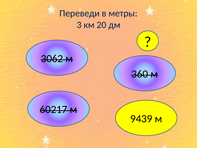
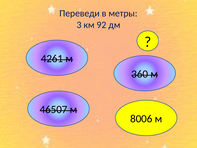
20: 20 -> 92
3062: 3062 -> 4261
60217: 60217 -> 46507
9439: 9439 -> 8006
